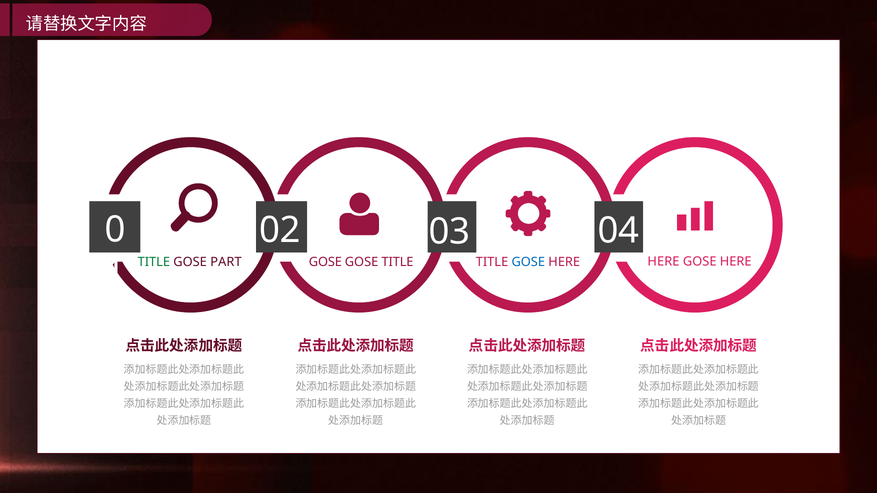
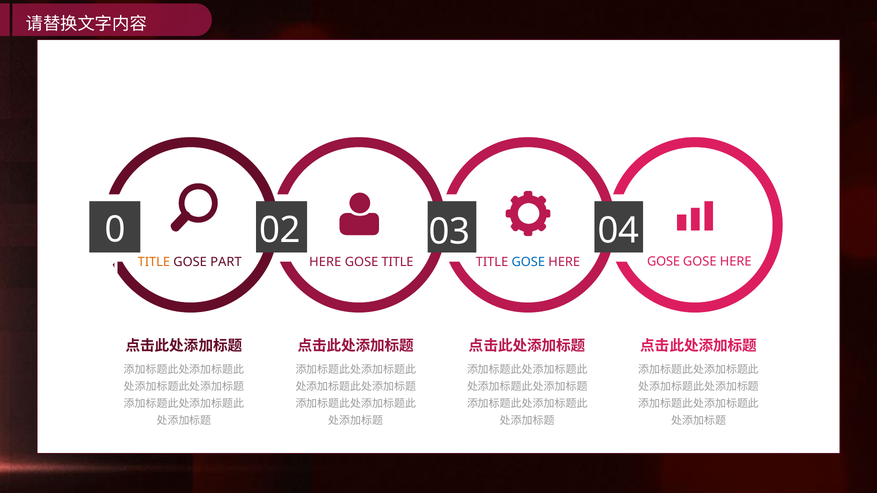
HERE at (663, 262): HERE -> GOSE
GOSE at (325, 262): GOSE -> HERE
TITLE at (154, 262) colour: green -> orange
